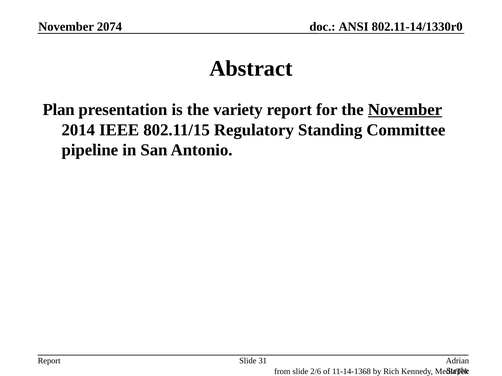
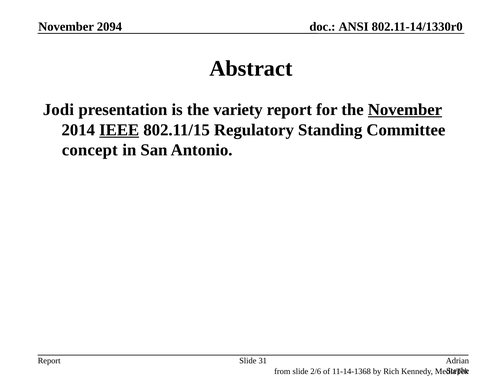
2074: 2074 -> 2094
Plan: Plan -> Jodi
IEEE underline: none -> present
pipeline: pipeline -> concept
